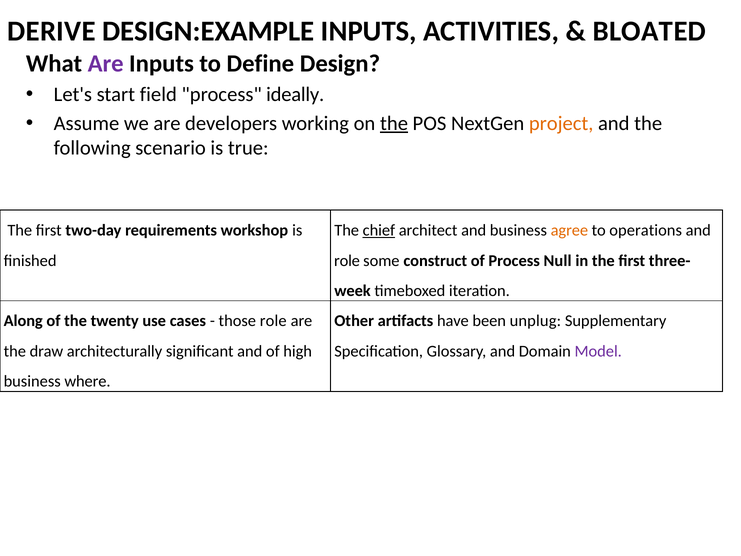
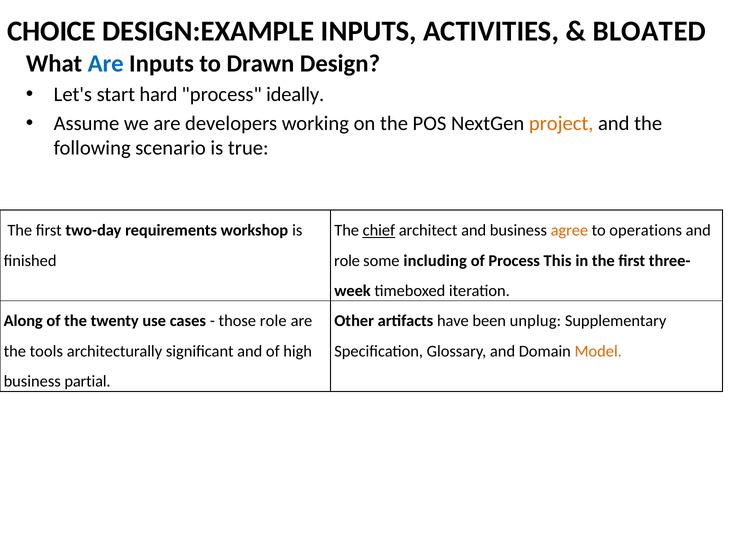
DERIVE: DERIVE -> CHOICE
Are at (106, 63) colour: purple -> blue
Define: Define -> Drawn
field: field -> hard
the at (394, 123) underline: present -> none
construct: construct -> including
Null: Null -> This
draw: draw -> tools
Model colour: purple -> orange
where: where -> partial
